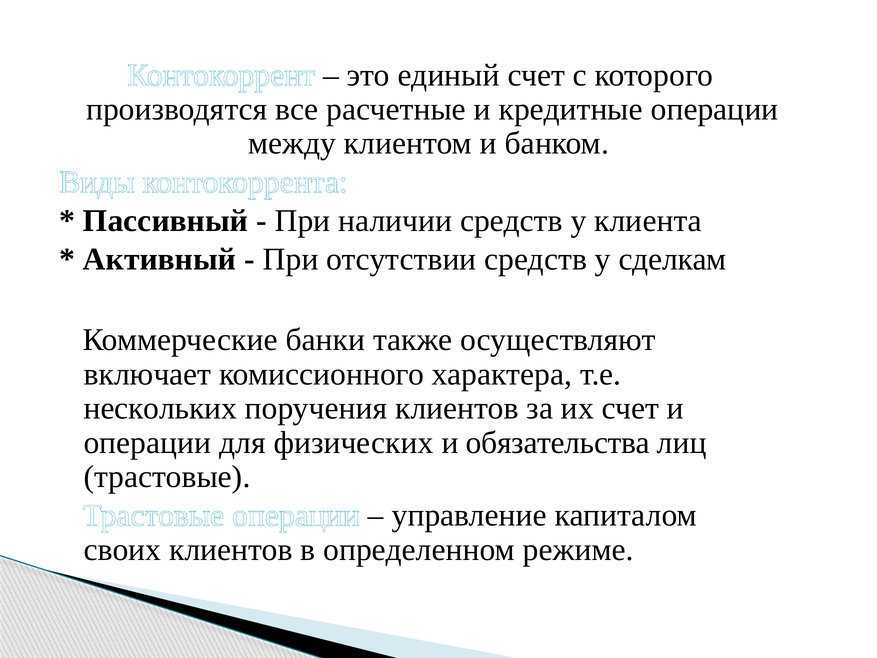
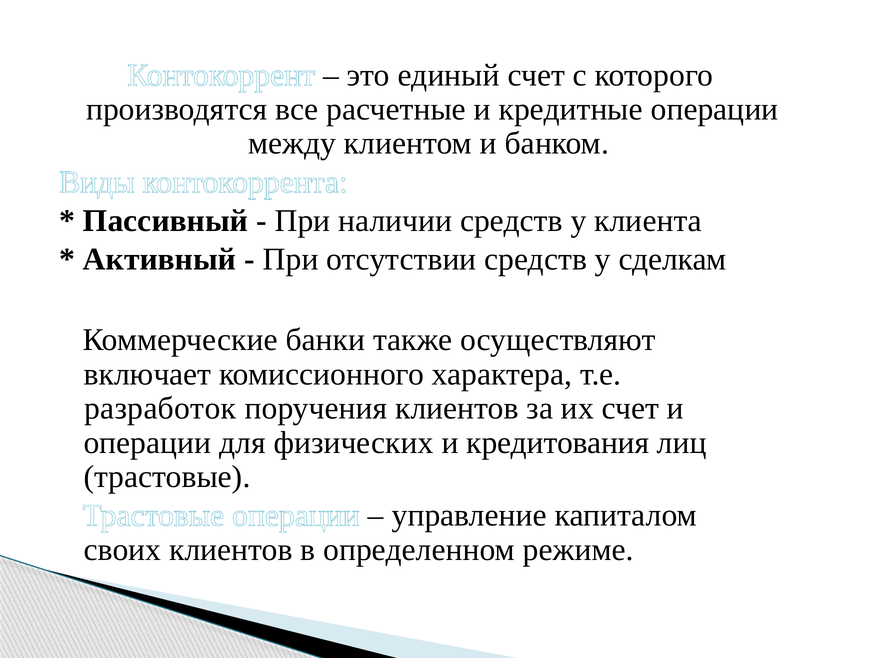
нескольких: нескольких -> разработок
обязательства: обязательства -> кредитования
